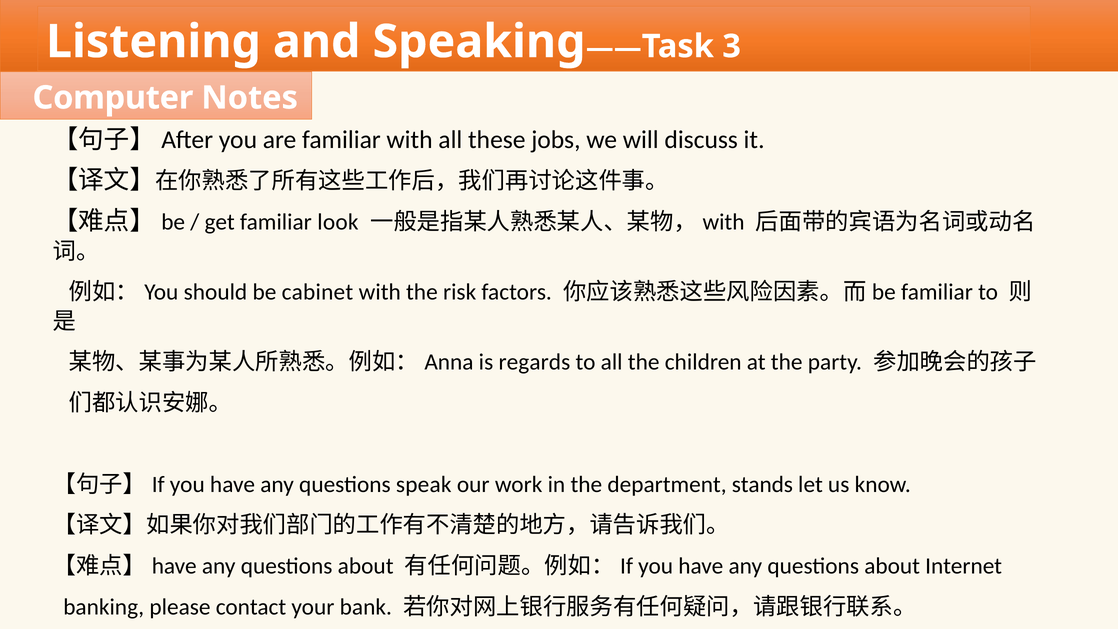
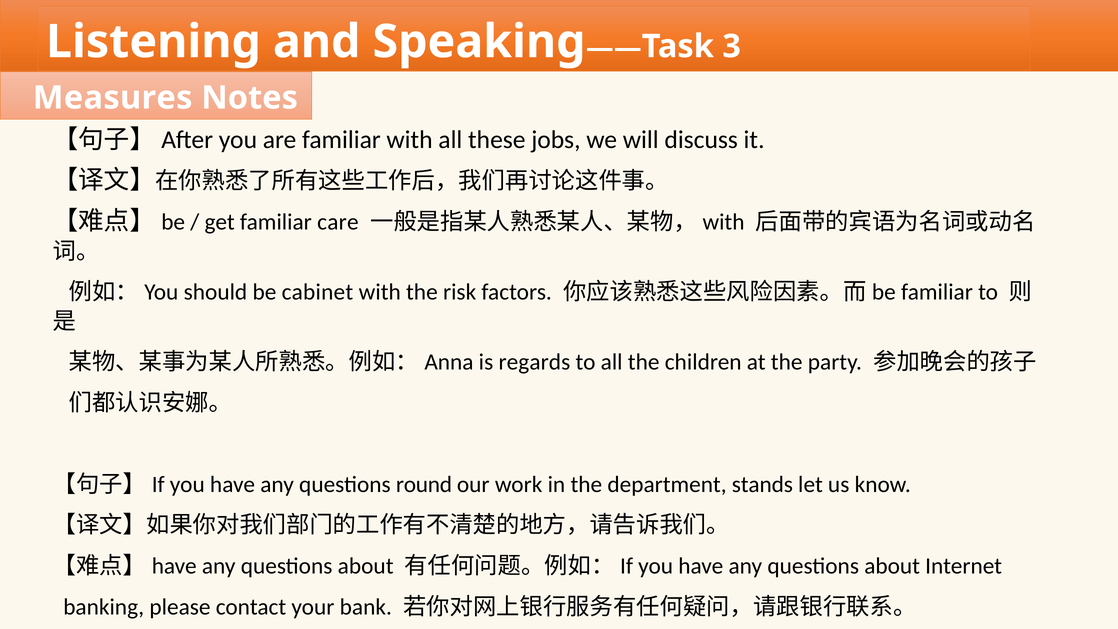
Computer: Computer -> Measures
look: look -> care
speak: speak -> round
